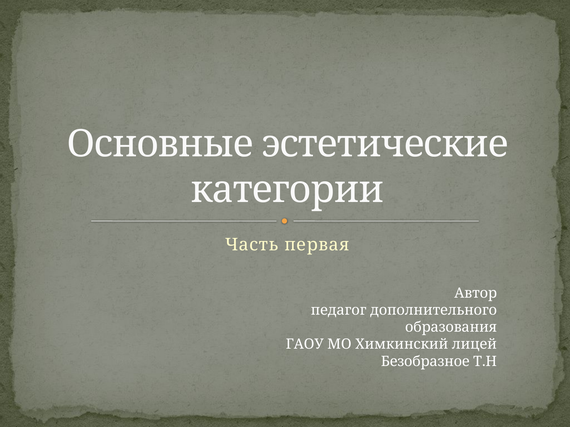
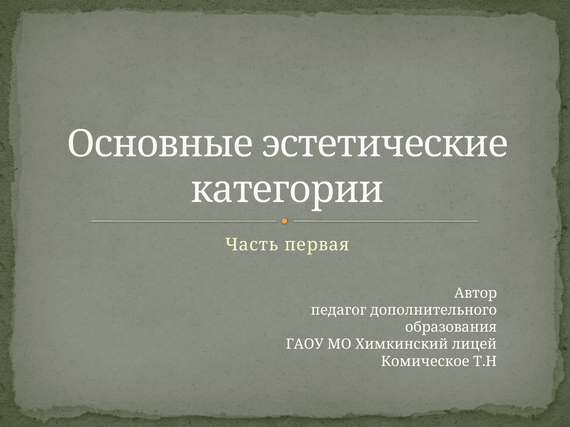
Безобразное: Безобразное -> Комическое
